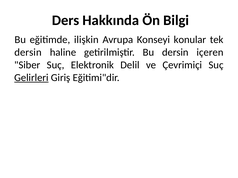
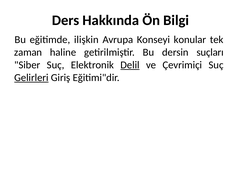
dersin at (28, 52): dersin -> zaman
içeren: içeren -> suçları
Delil underline: none -> present
